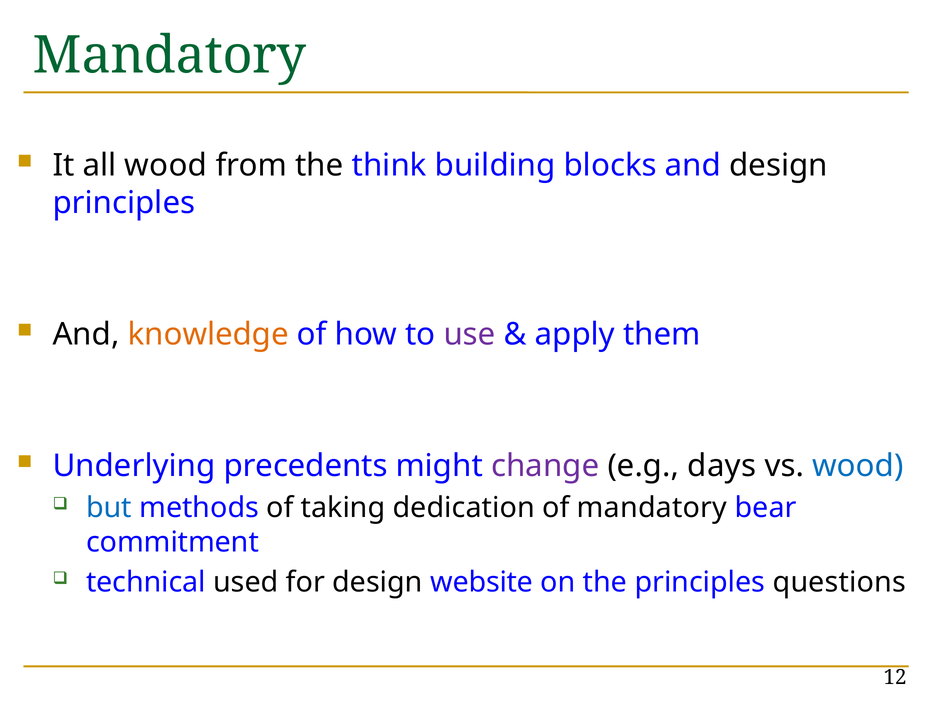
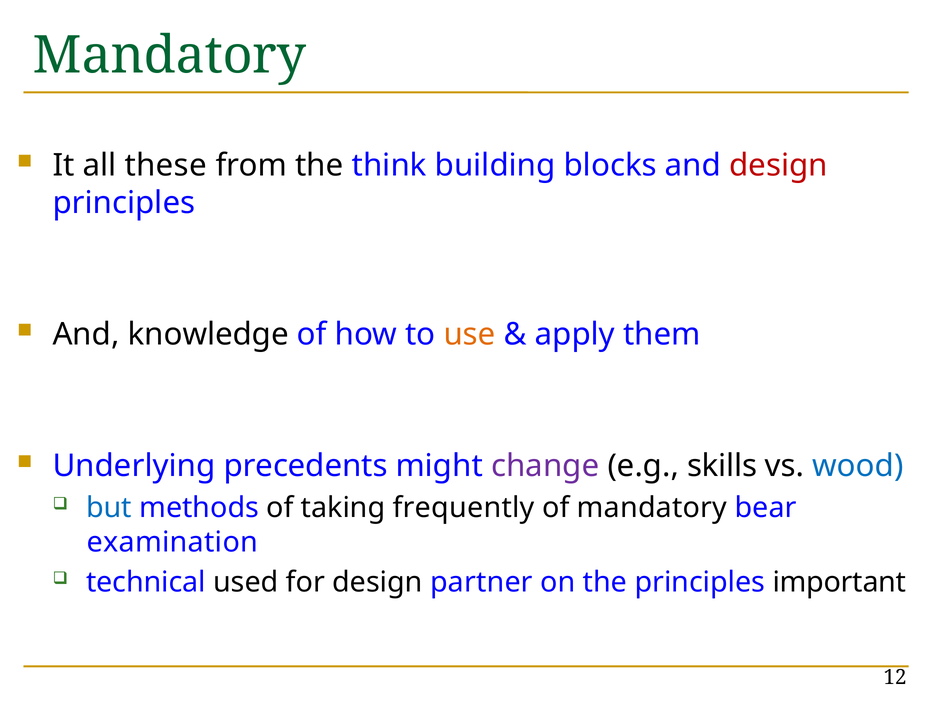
all wood: wood -> these
design at (779, 165) colour: black -> red
knowledge colour: orange -> black
use colour: purple -> orange
days: days -> skills
dedication: dedication -> frequently
commitment: commitment -> examination
website: website -> partner
questions: questions -> important
